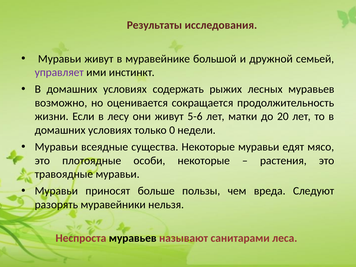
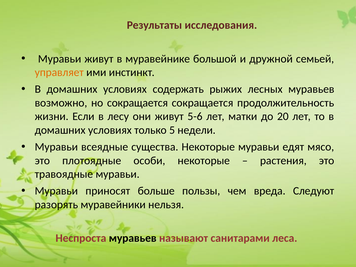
управляет colour: purple -> orange
но оценивается: оценивается -> сокращается
0: 0 -> 5
